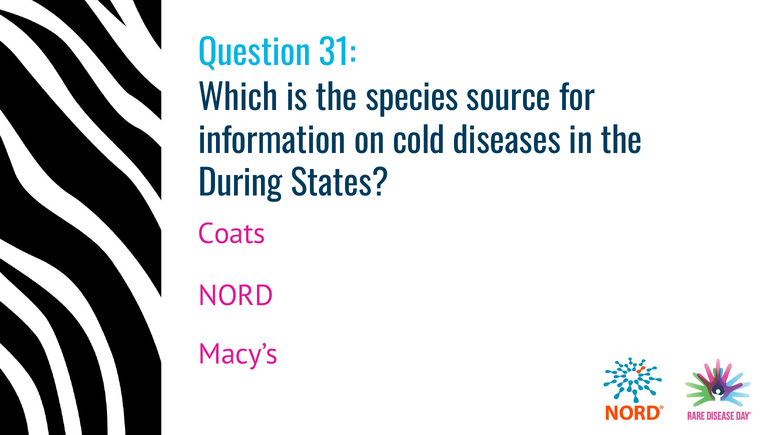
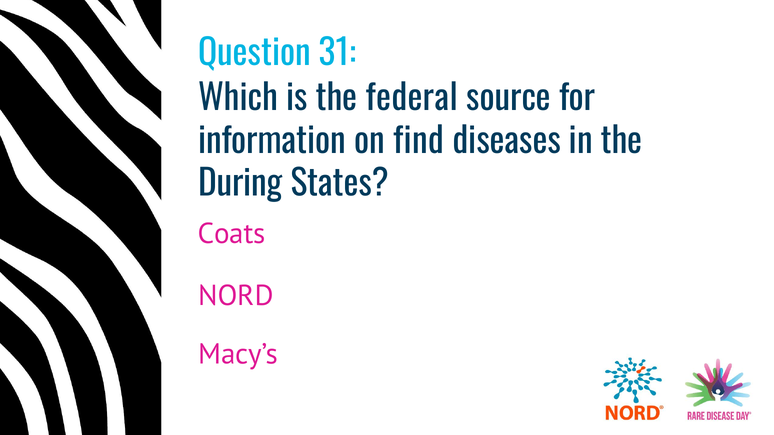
species: species -> federal
cold: cold -> find
